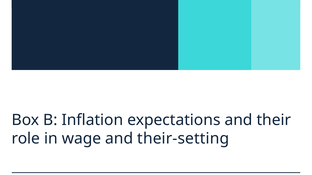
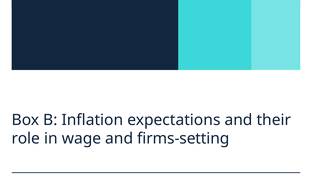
their-setting: their-setting -> firms-setting
